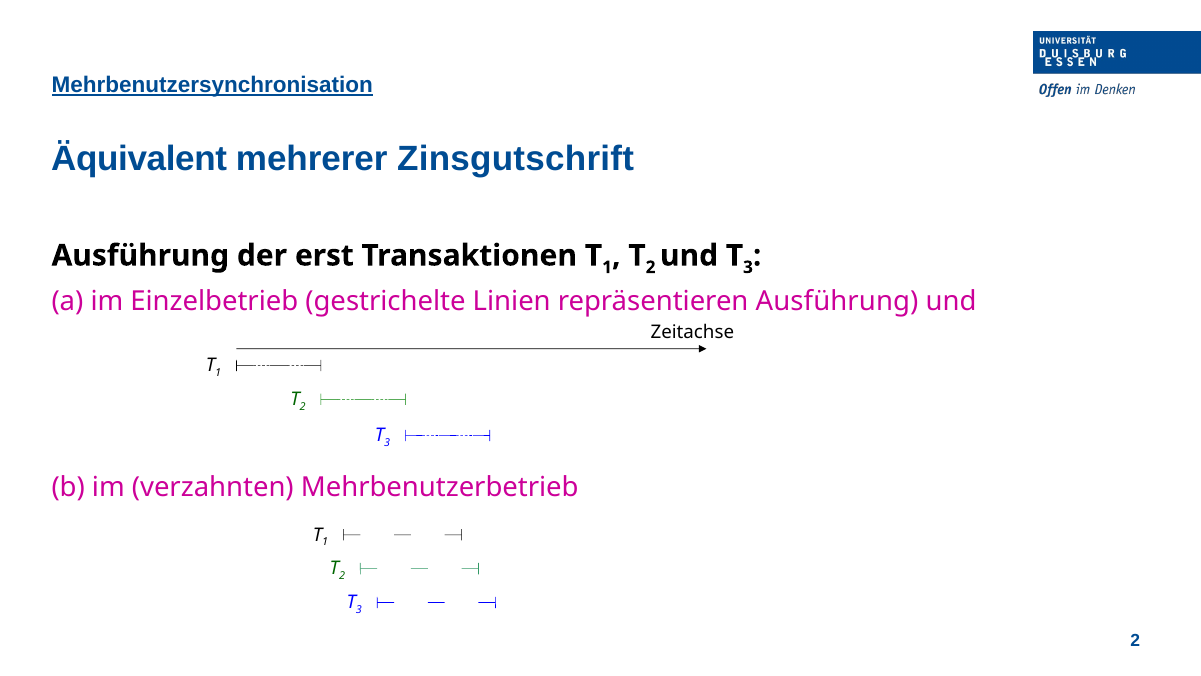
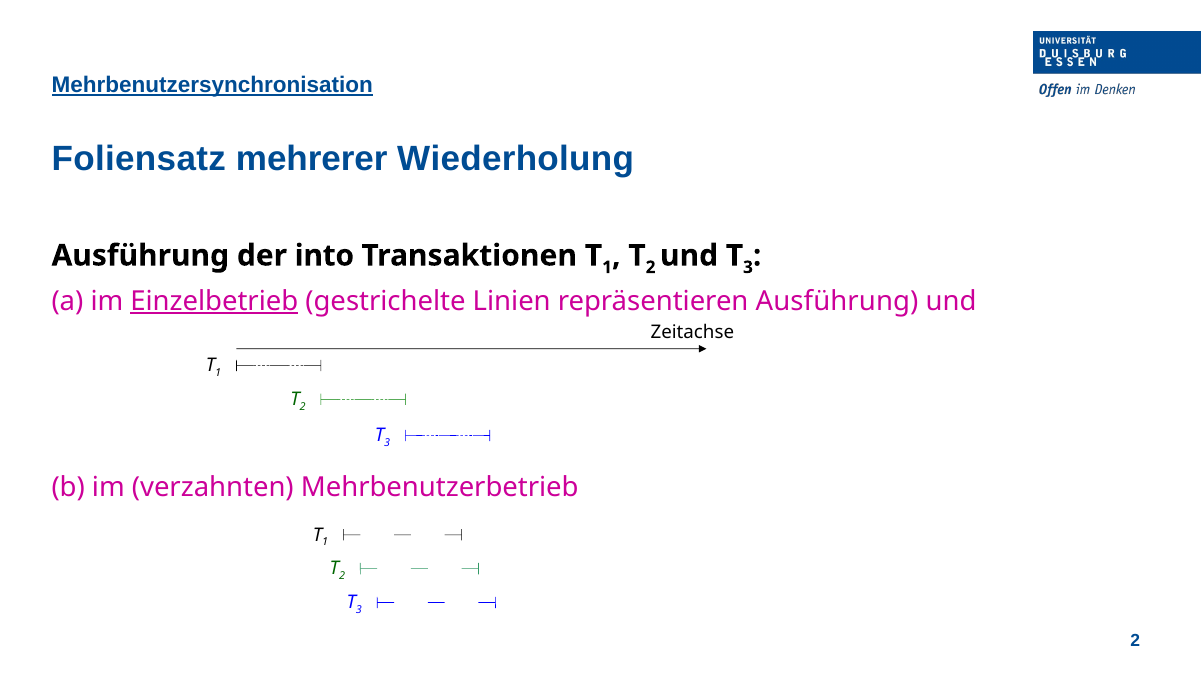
Äquivalent: Äquivalent -> Foliensatz
Zinsgutschrift: Zinsgutschrift -> Wiederholung
erst: erst -> into
Einzelbetrieb underline: none -> present
